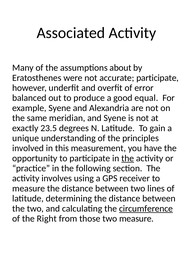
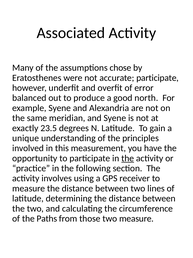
about: about -> chose
equal: equal -> north
circumference underline: present -> none
Right: Right -> Paths
